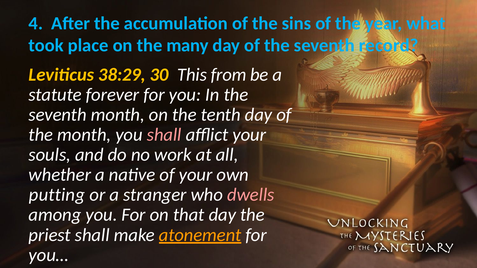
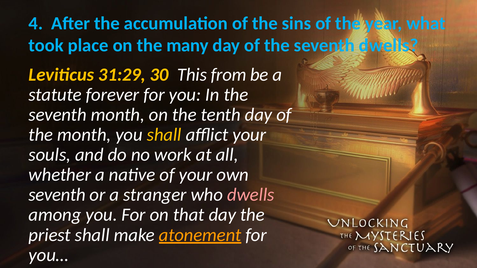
seventh record: record -> dwells
38:29: 38:29 -> 31:29
shall at (164, 135) colour: pink -> yellow
putting at (57, 195): putting -> seventh
